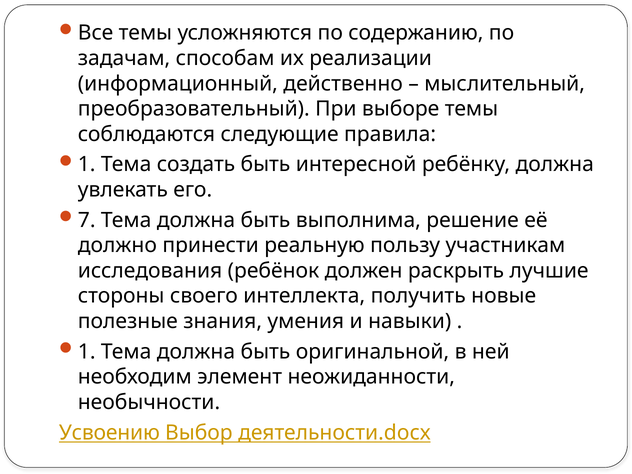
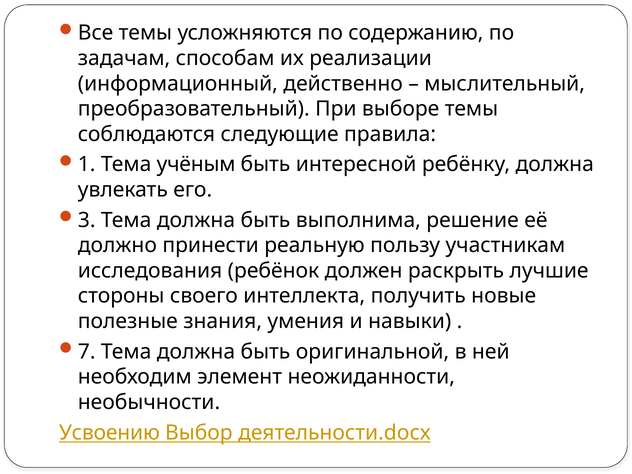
создать: создать -> учёным
7: 7 -> 3
1 at (87, 352): 1 -> 7
